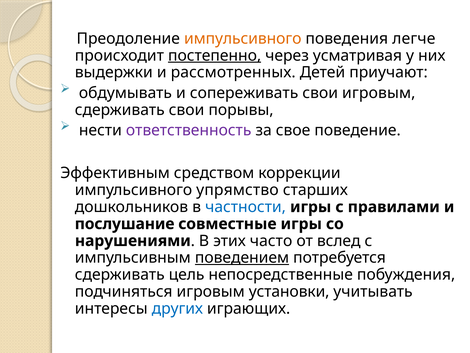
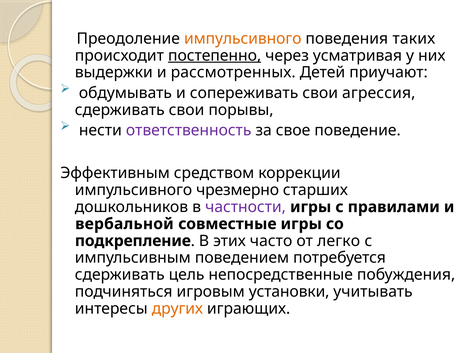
легче: легче -> таких
свои игровым: игровым -> агрессия
упрямство: упрямство -> чрезмерно
частности colour: blue -> purple
послушание: послушание -> вербальной
нарушениями: нарушениями -> подкрепление
вслед: вслед -> легко
поведением underline: present -> none
других colour: blue -> orange
